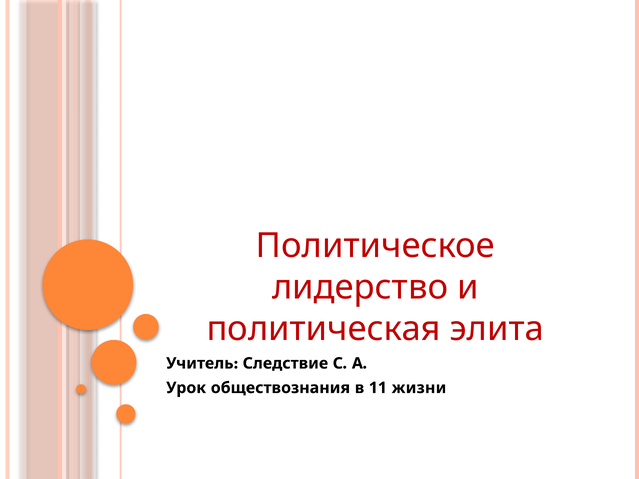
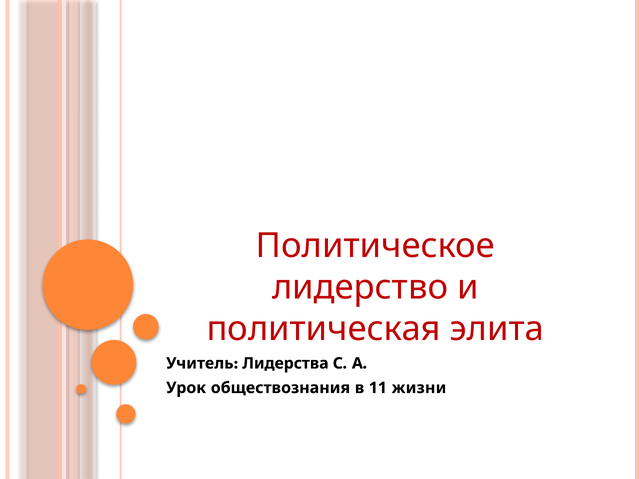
Следствие: Следствие -> Лидерства
